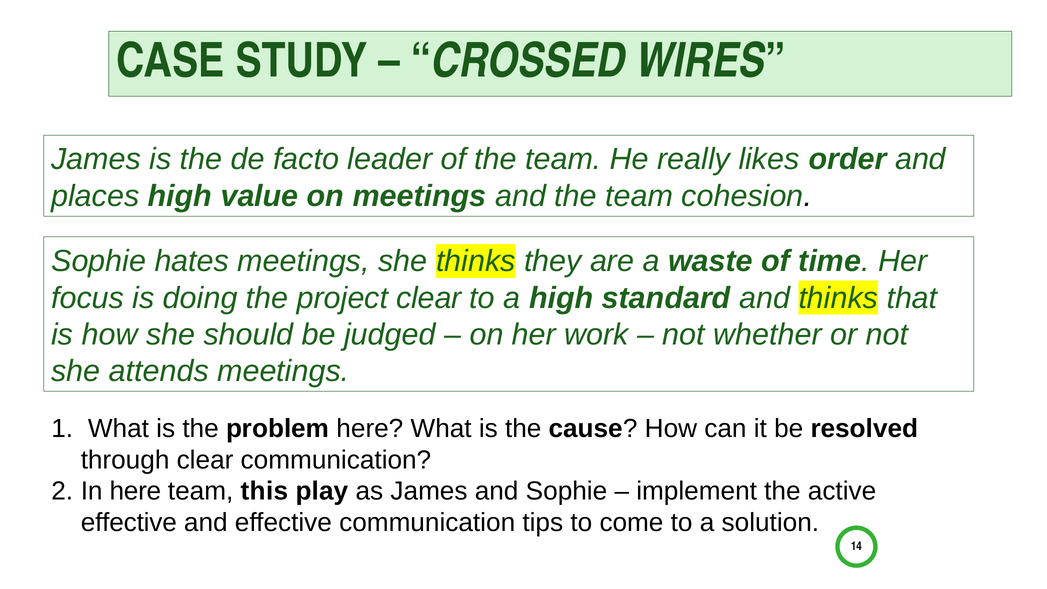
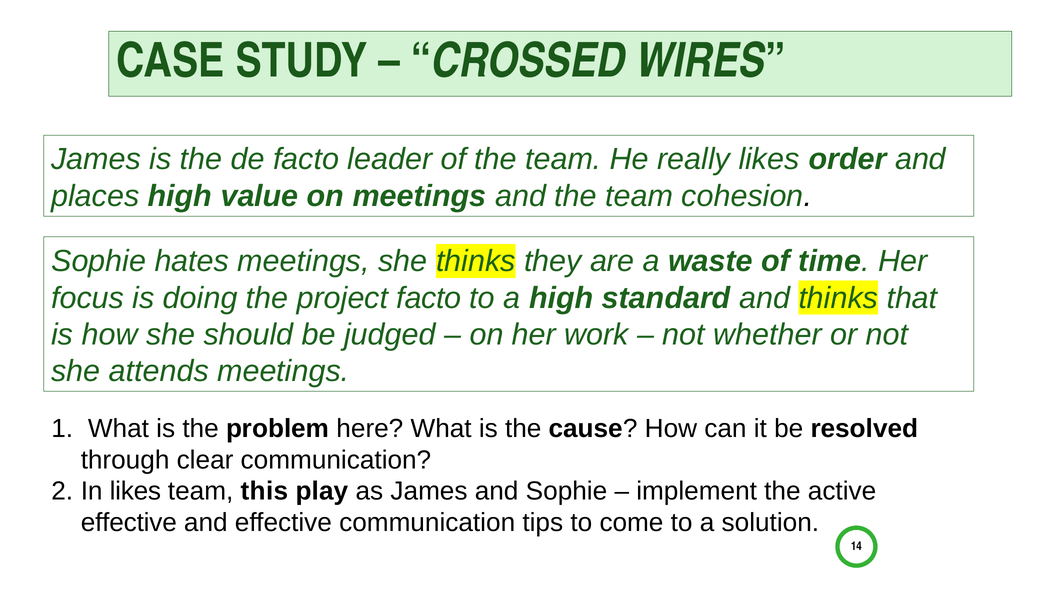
project clear: clear -> facto
In here: here -> likes
